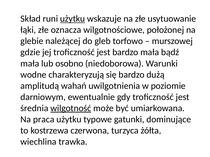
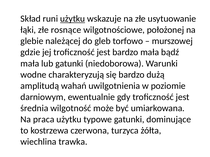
oznacza: oznacza -> rosnące
lub osobno: osobno -> gatunki
wilgotność underline: present -> none
